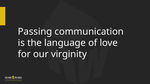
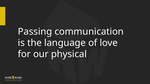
virginity: virginity -> physical
